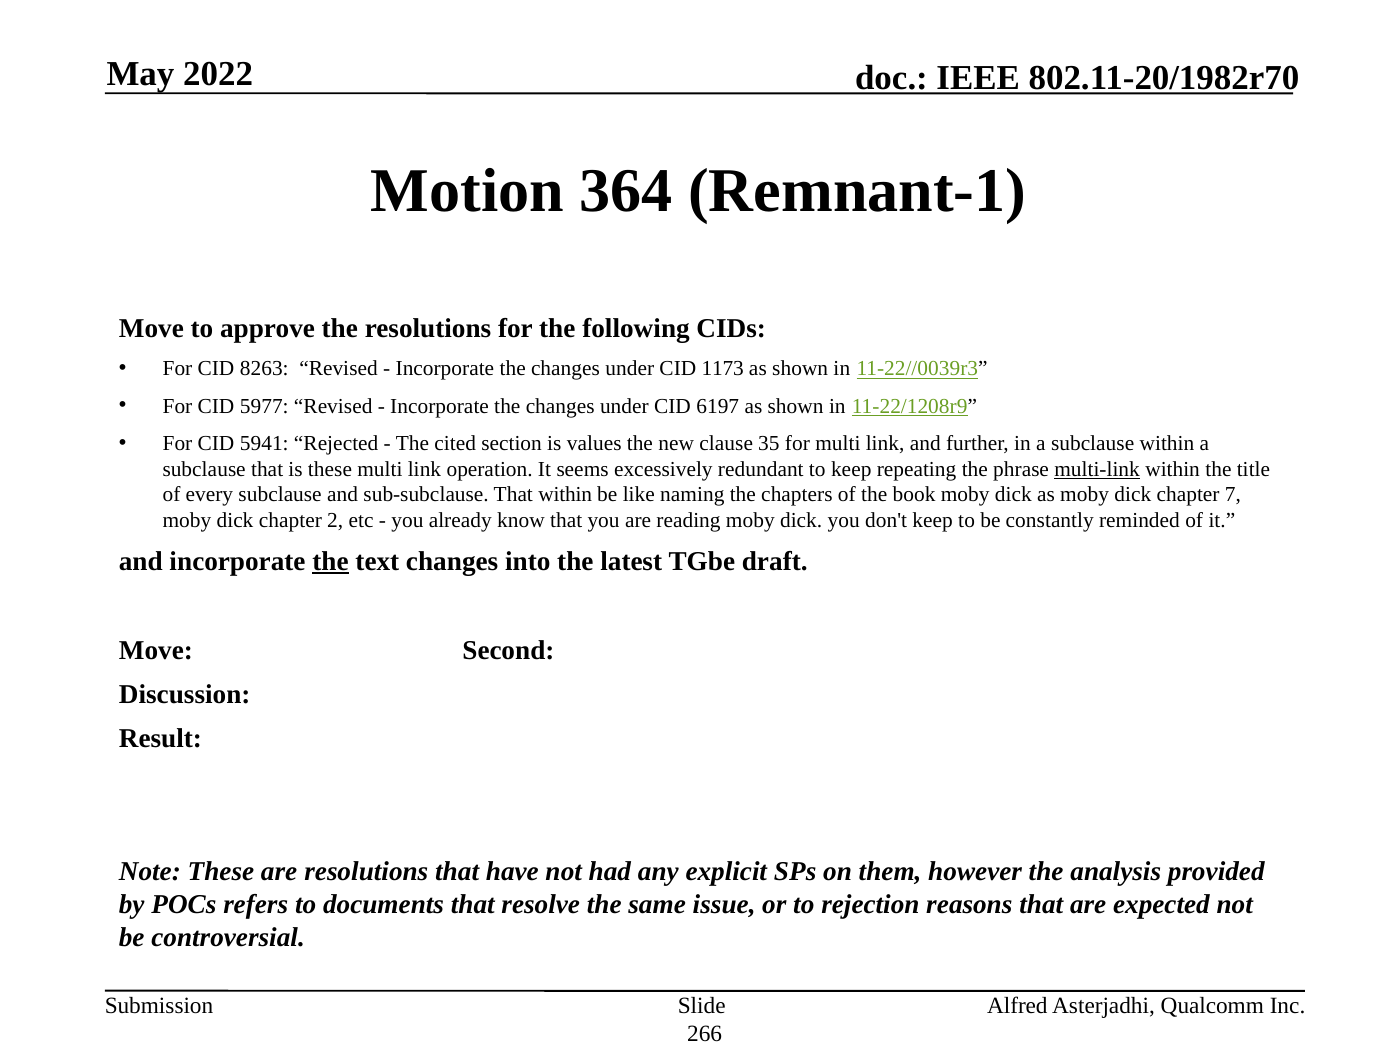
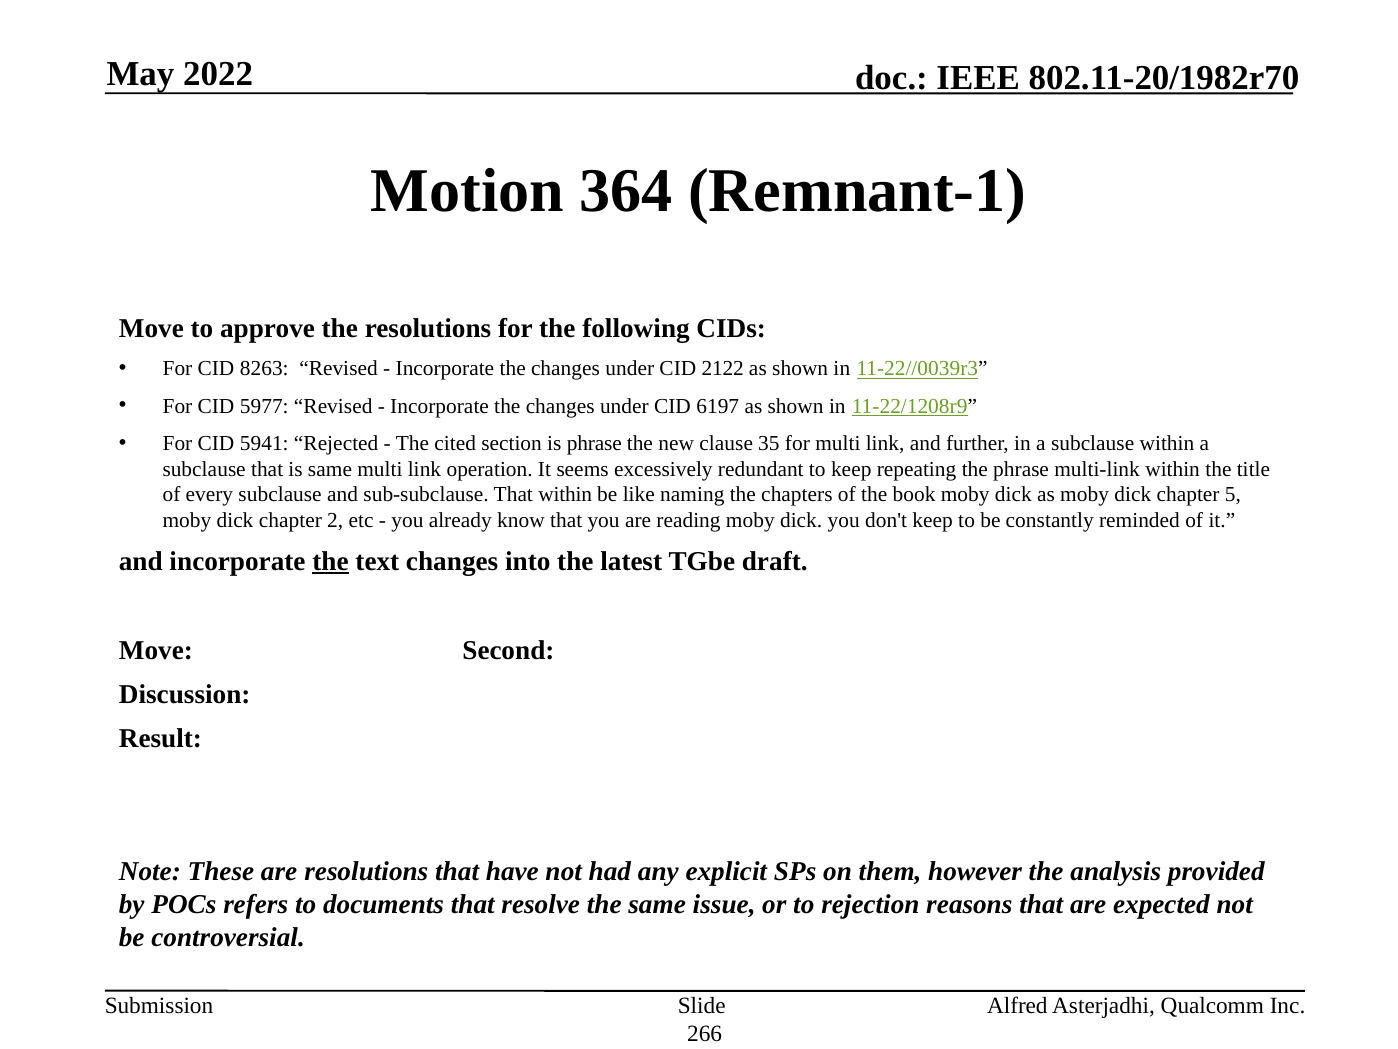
1173: 1173 -> 2122
is values: values -> phrase
is these: these -> same
multi-link underline: present -> none
7: 7 -> 5
